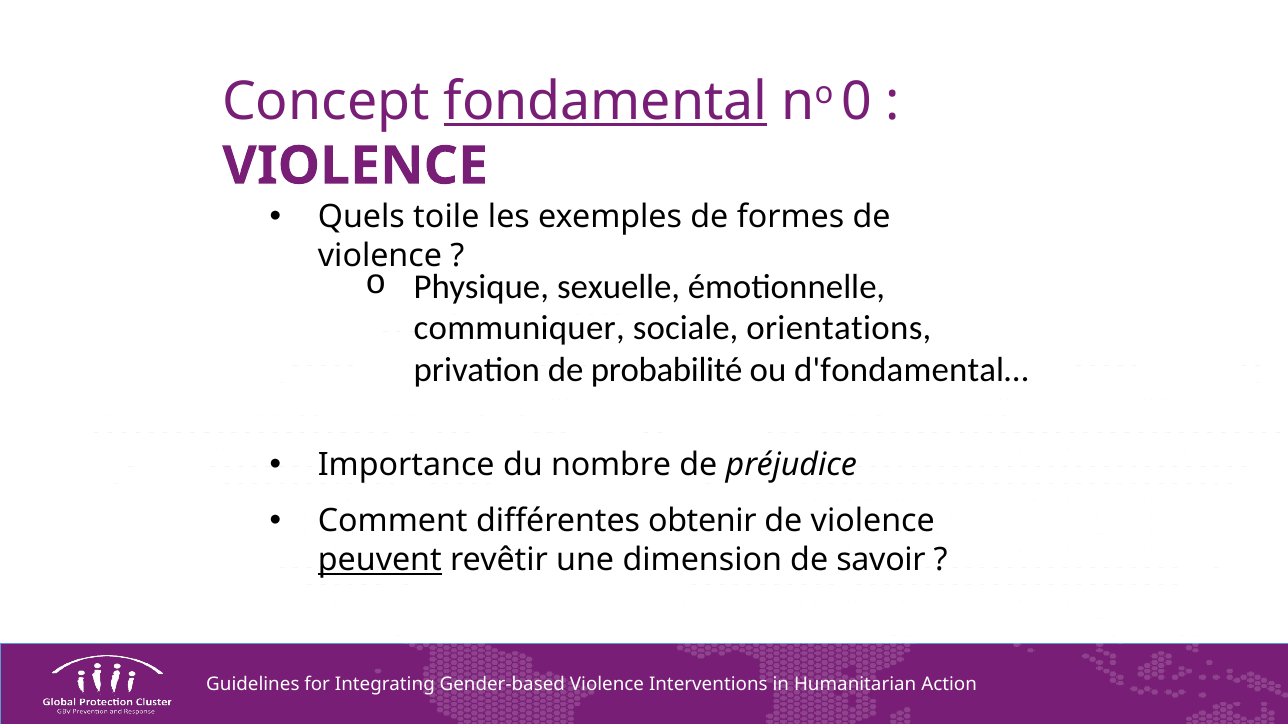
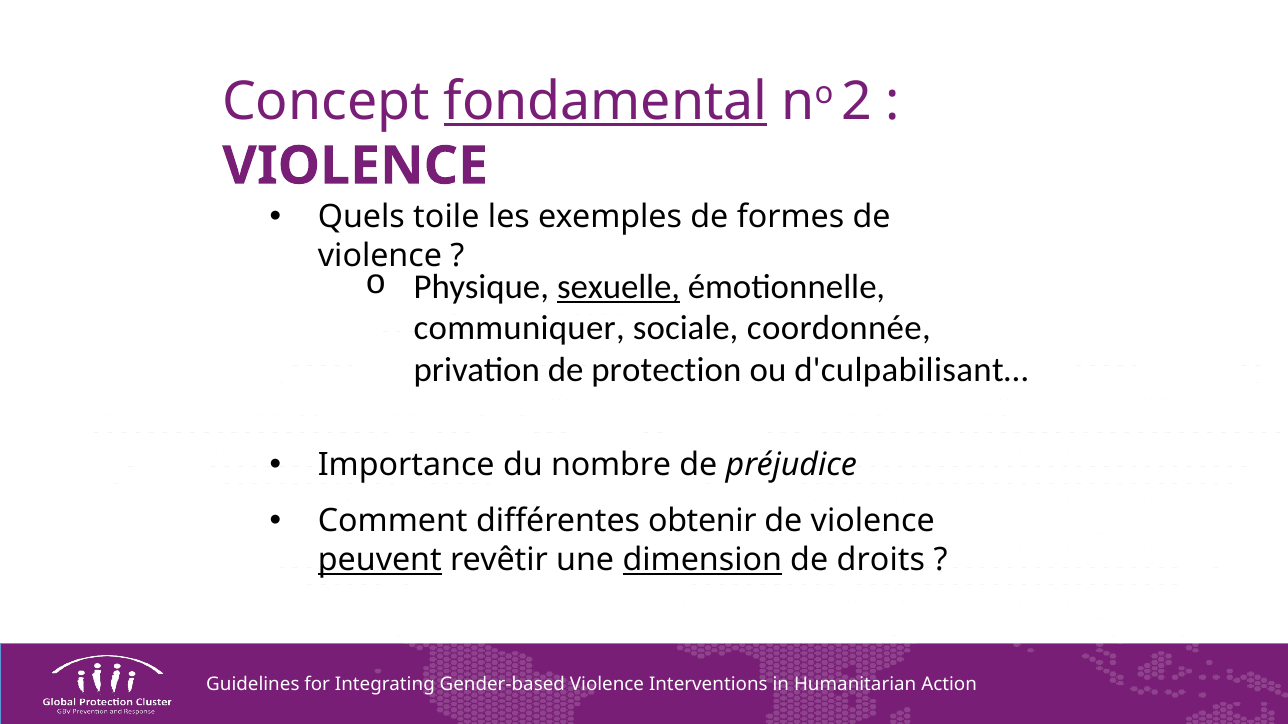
0: 0 -> 2
sexuelle underline: none -> present
orientations: orientations -> coordonnée
probabilité: probabilité -> protection
d'fondamental…: d'fondamental… -> d'culpabilisant…
dimension underline: none -> present
savoir: savoir -> droits
